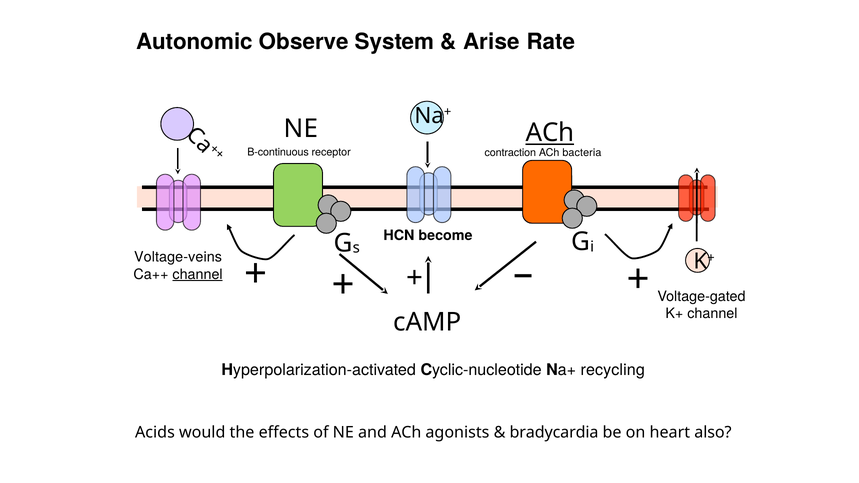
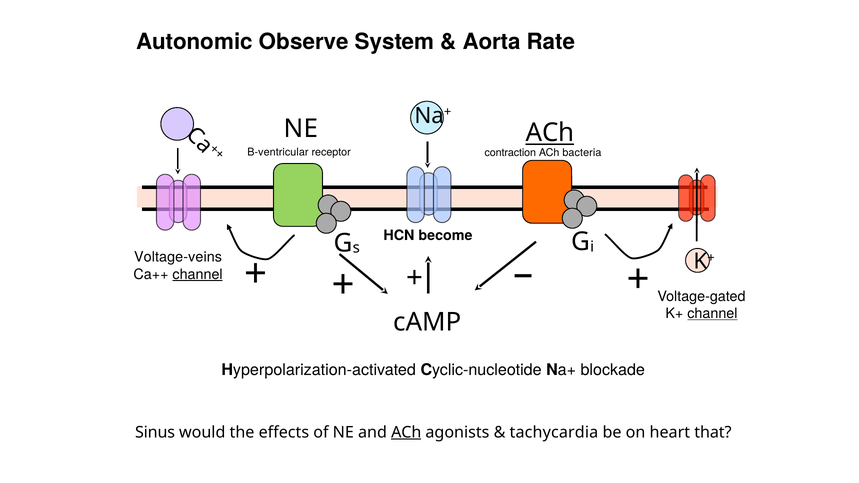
Arise: Arise -> Aorta
B-continuous: B-continuous -> B-ventricular
channel at (712, 314) underline: none -> present
recycling: recycling -> blockade
Acids: Acids -> Sinus
ACh at (406, 432) underline: none -> present
bradycardia: bradycardia -> tachycardia
also: also -> that
